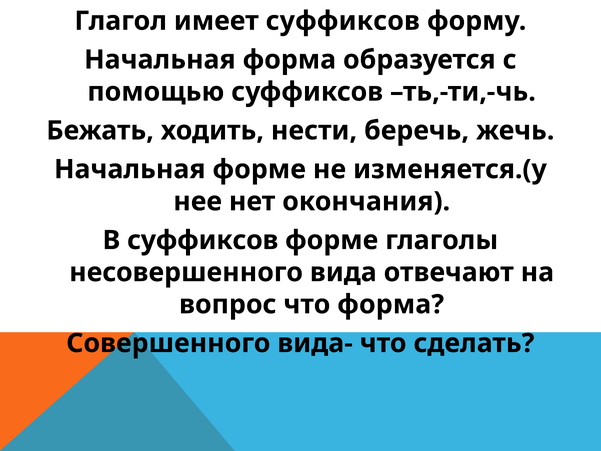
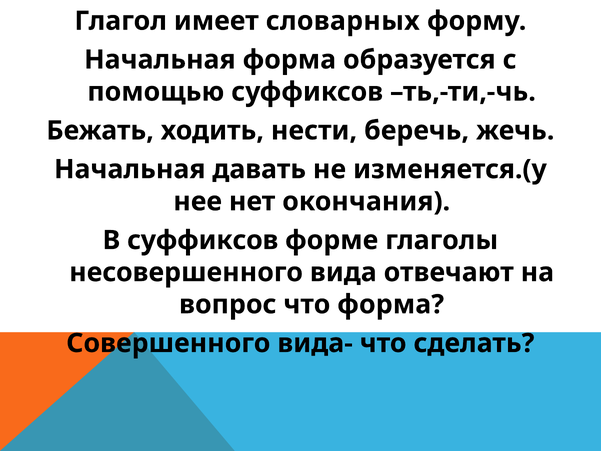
имеет суффиксов: суффиксов -> словарных
Начальная форме: форме -> давать
